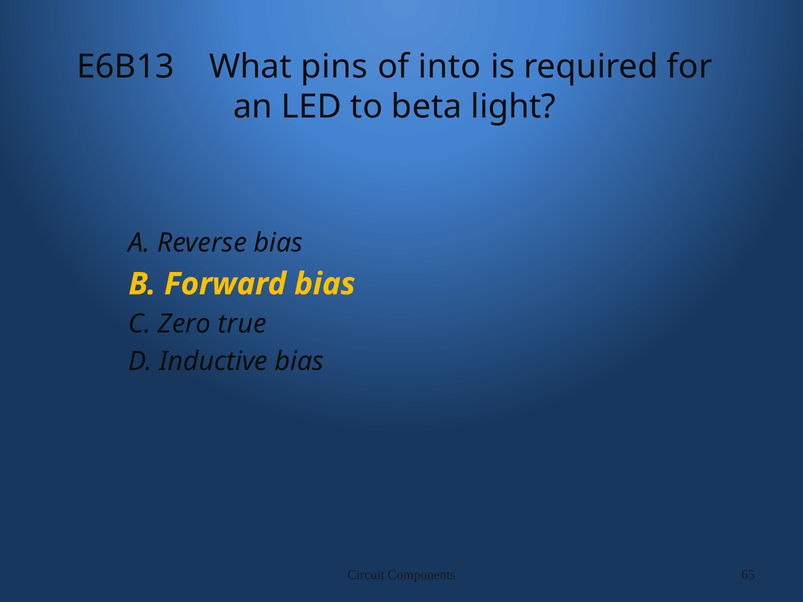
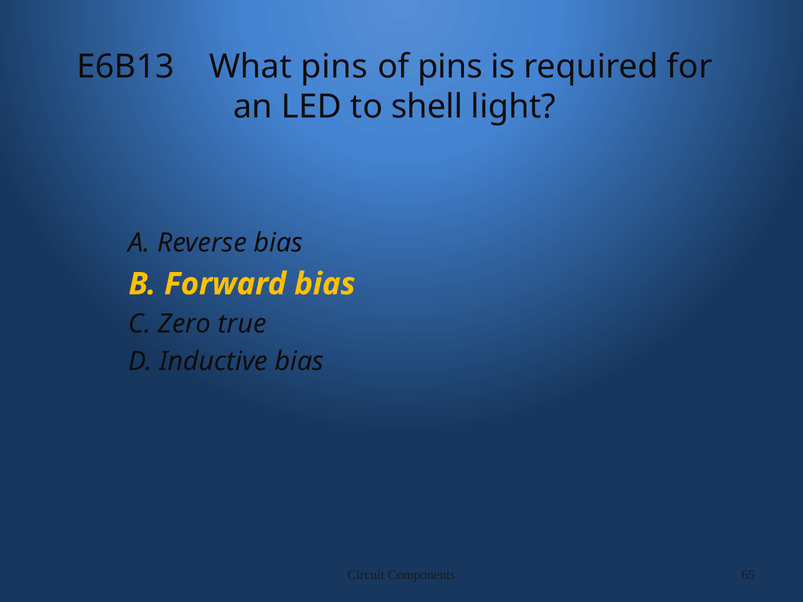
of into: into -> pins
beta: beta -> shell
